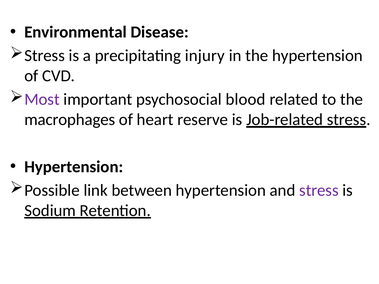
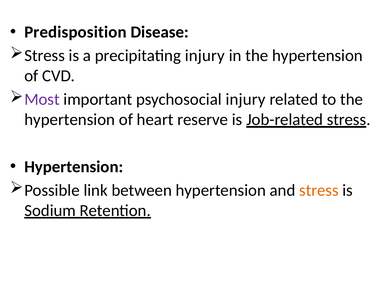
Environmental: Environmental -> Predisposition
psychosocial blood: blood -> injury
macrophages at (70, 120): macrophages -> hypertension
stress at (319, 191) colour: purple -> orange
